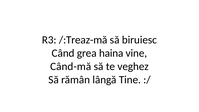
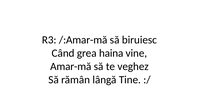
/:Treaz-mă: /:Treaz-mă -> /:Amar-mă
Când-mă: Când-mă -> Amar-mă
